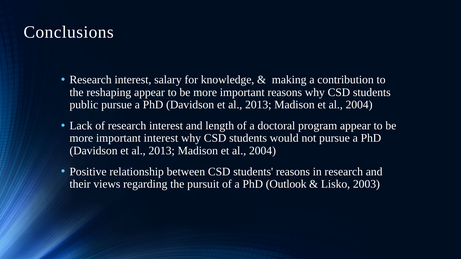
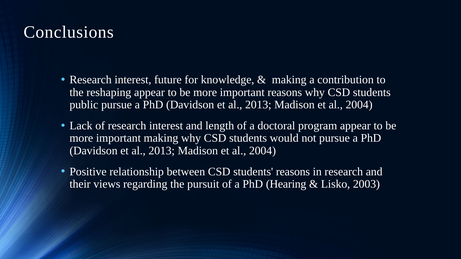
salary: salary -> future
important interest: interest -> making
Outlook: Outlook -> Hearing
